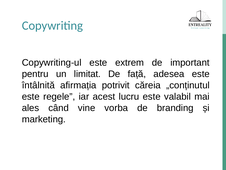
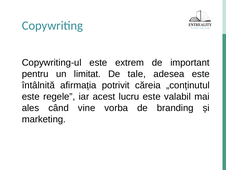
față: față -> tale
